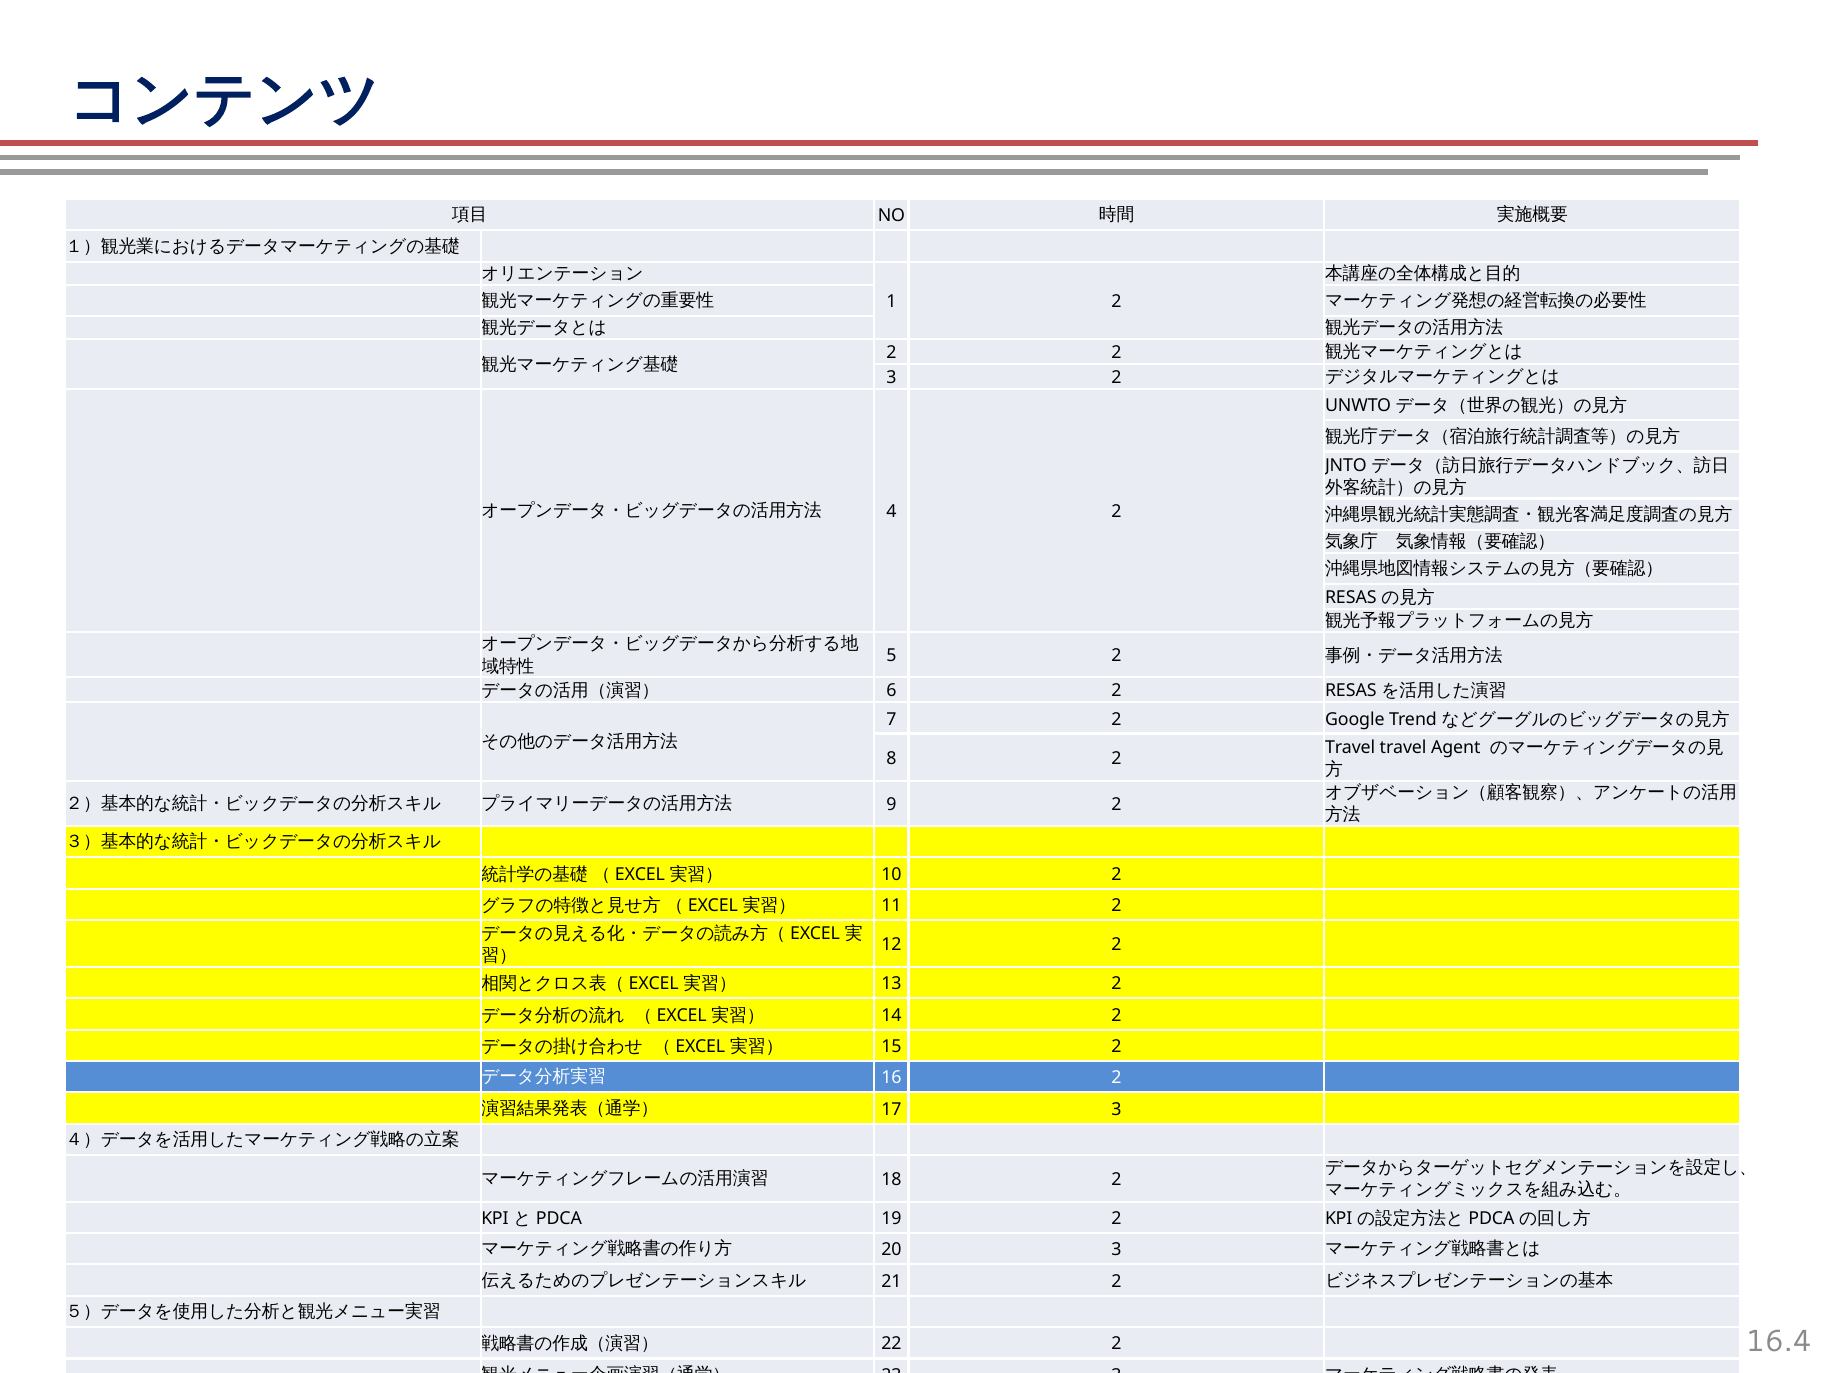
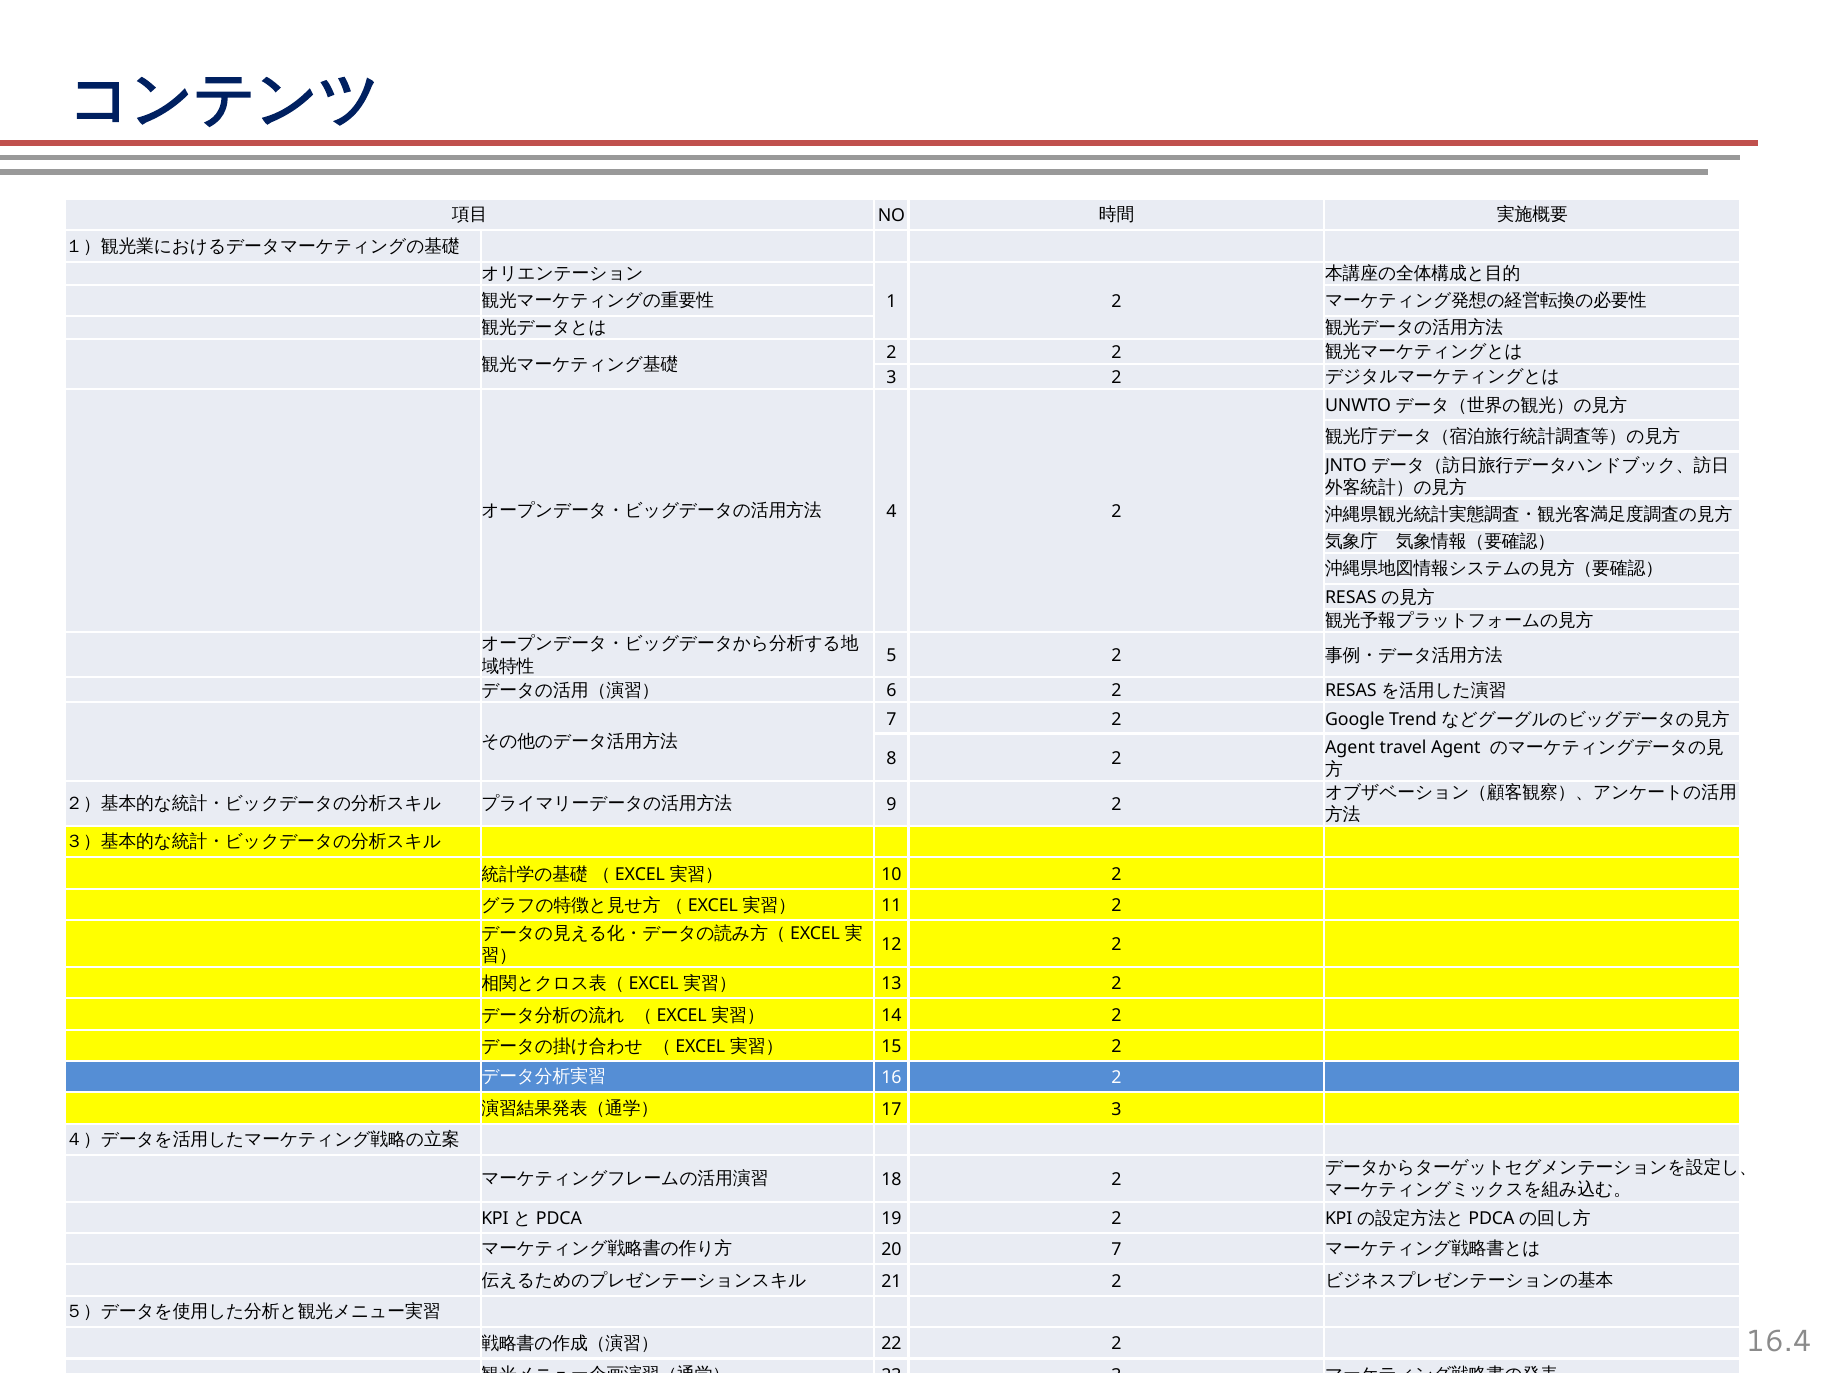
Travel at (1350, 747): Travel -> Agent
20 3: 3 -> 7
